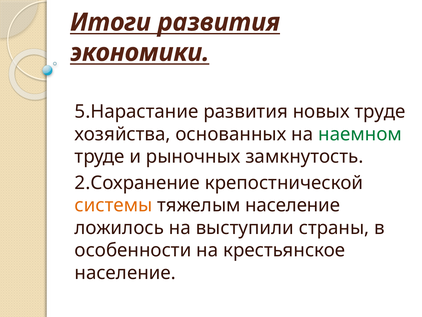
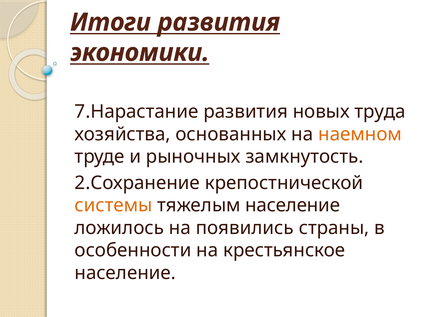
5.Нарастание: 5.Нарастание -> 7.Нарастание
новых труде: труде -> труда
наемном colour: green -> orange
выступили: выступили -> появились
